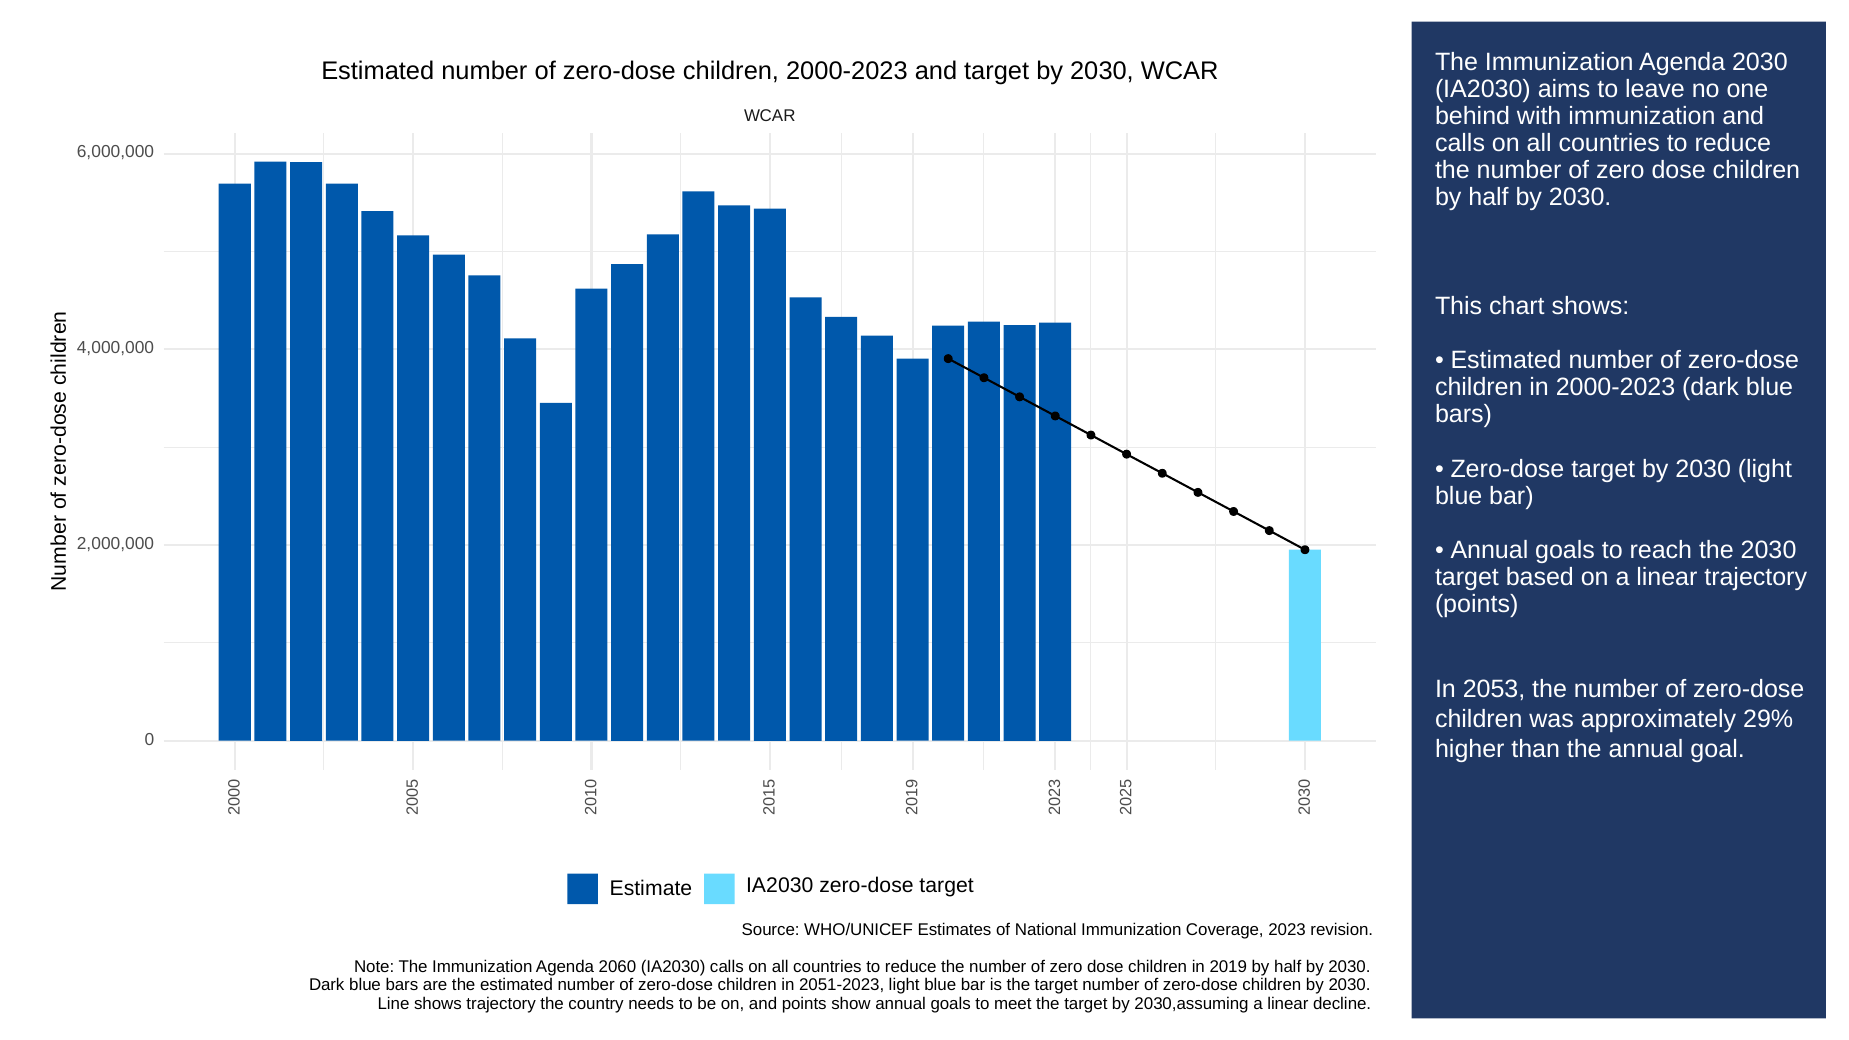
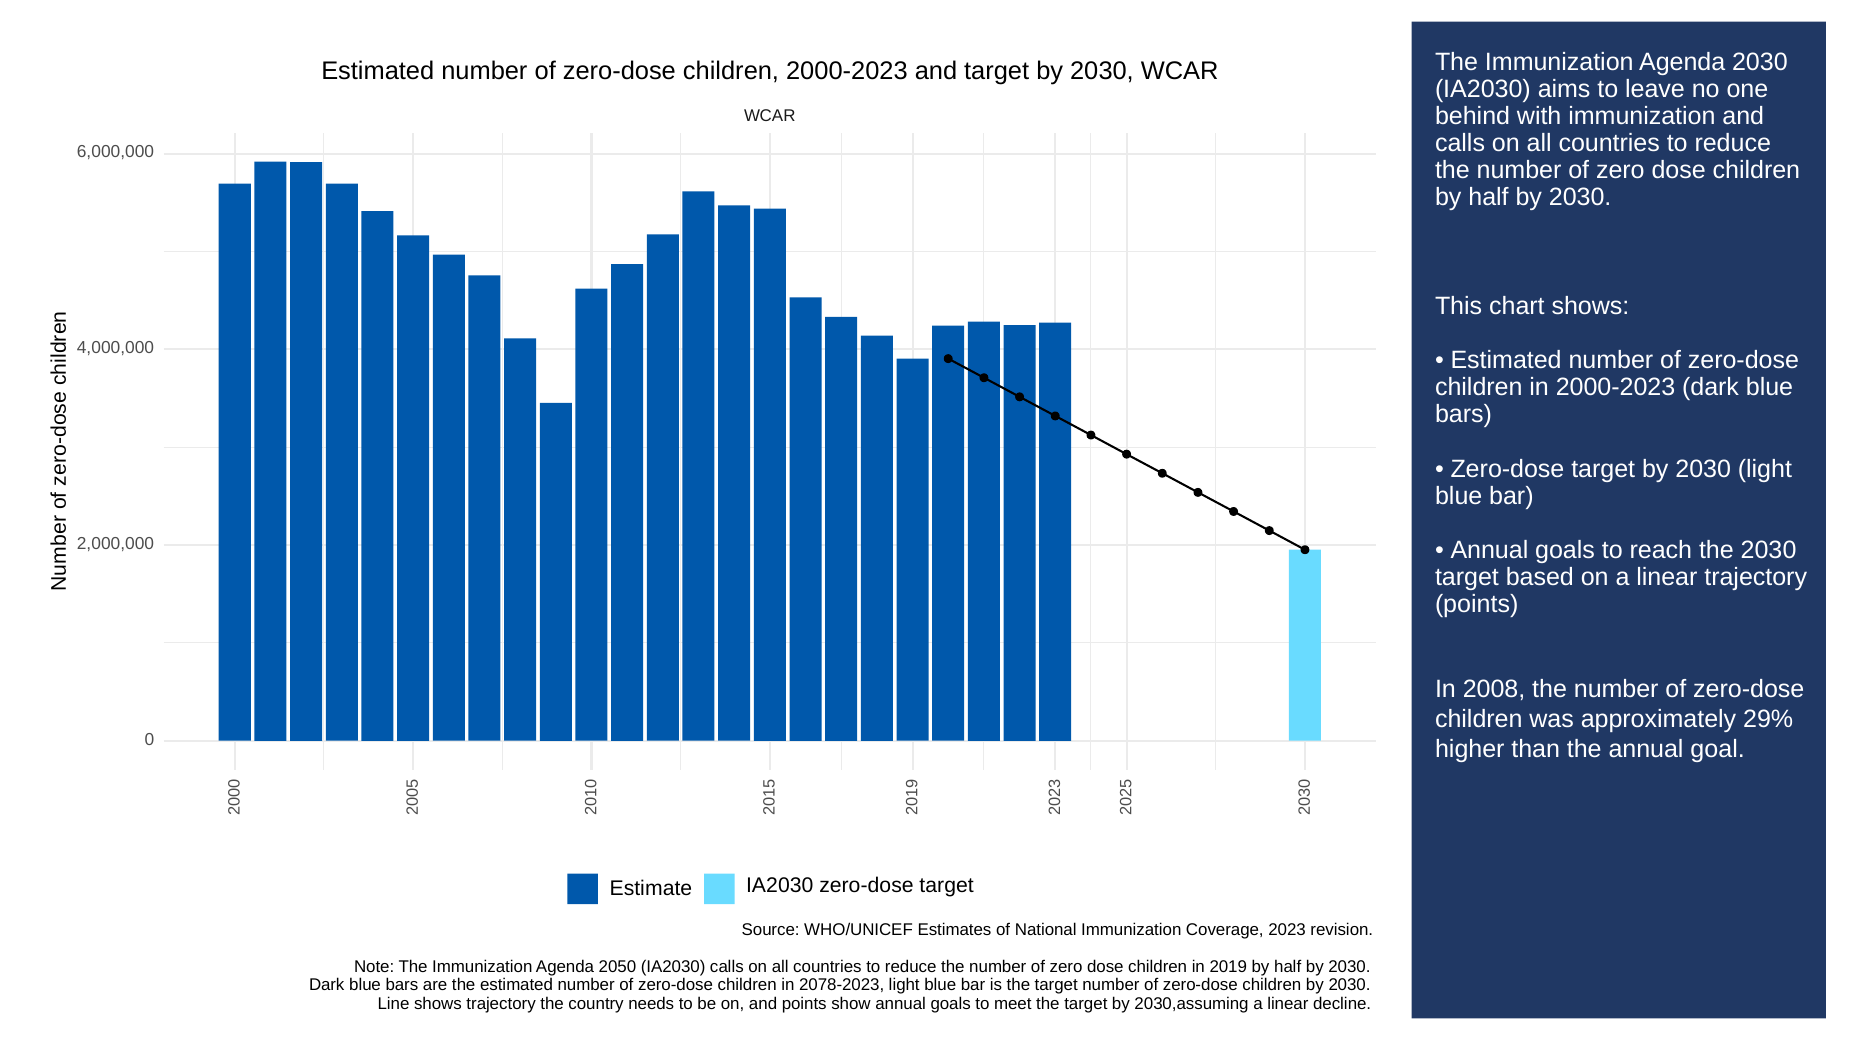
2053: 2053 -> 2008
2060: 2060 -> 2050
2051-2023: 2051-2023 -> 2078-2023
